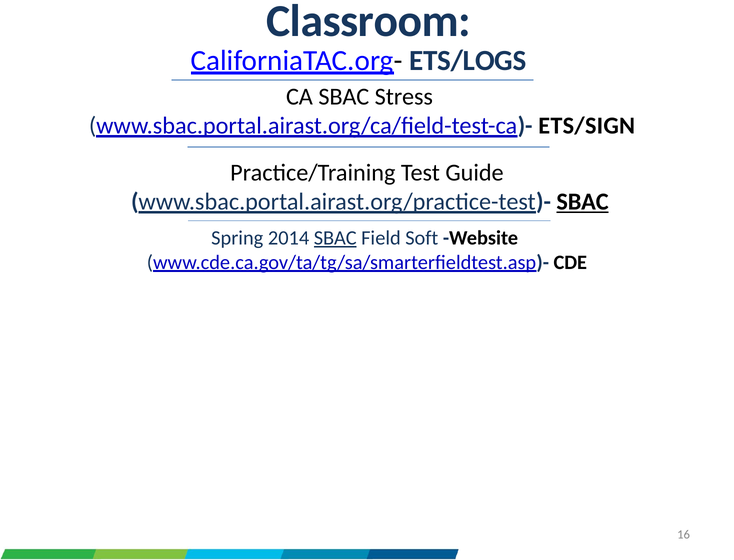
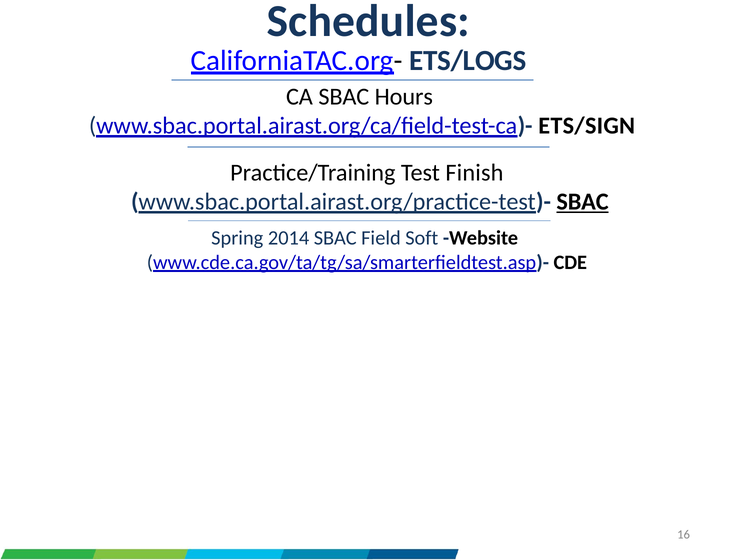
Classroom: Classroom -> Schedules
Stress: Stress -> Hours
Guide: Guide -> Finish
SBAC at (335, 238) underline: present -> none
